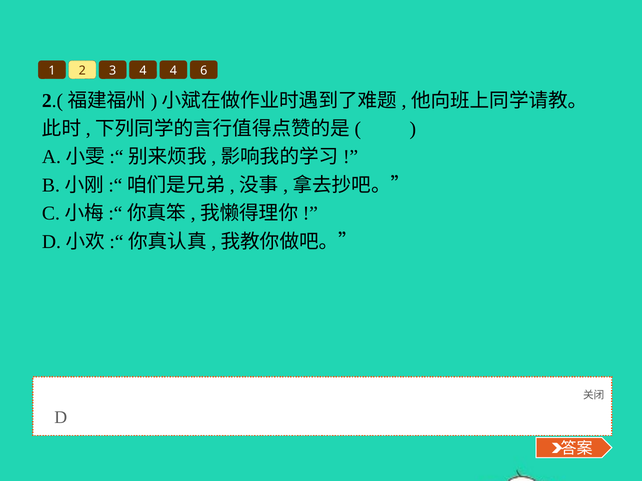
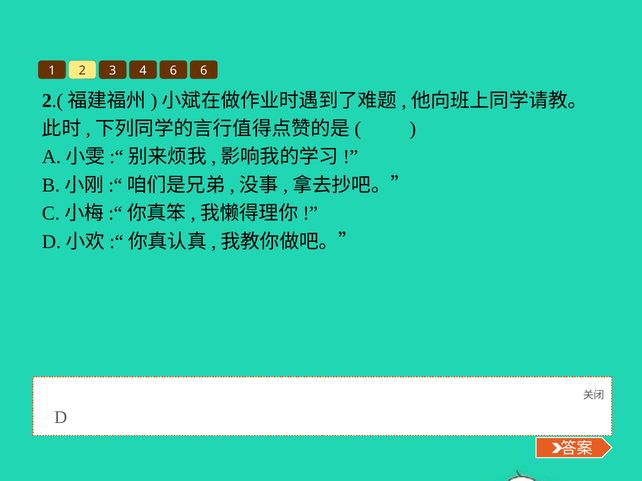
4 4: 4 -> 6
